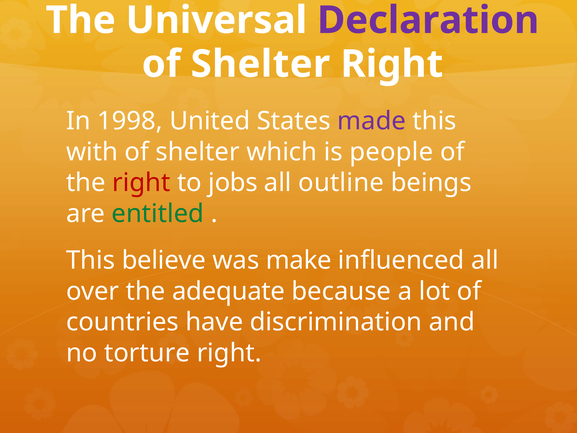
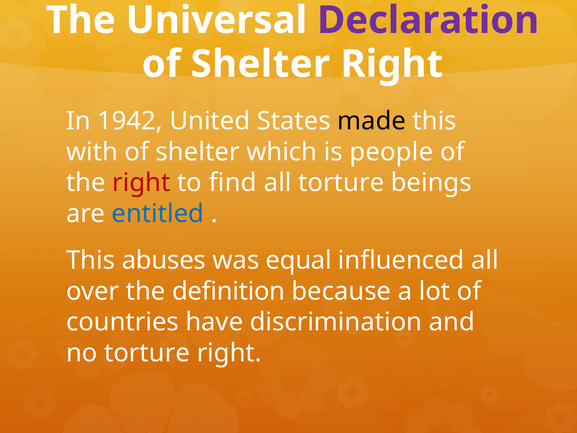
1998: 1998 -> 1942
made colour: purple -> black
jobs: jobs -> find
all outline: outline -> torture
entitled colour: green -> blue
believe: believe -> abuses
make: make -> equal
adequate: adequate -> definition
